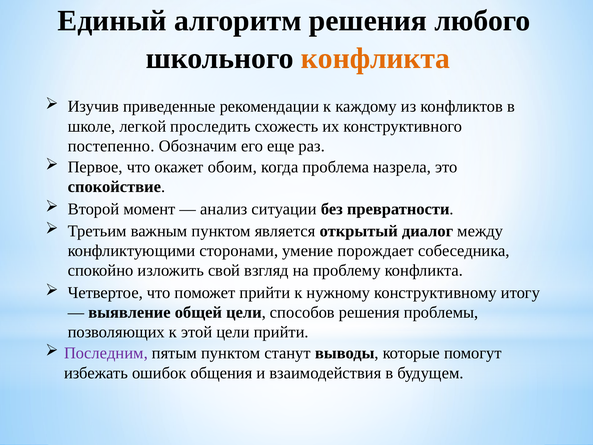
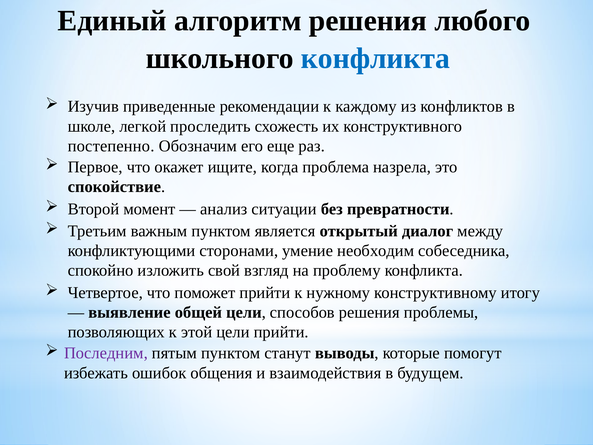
конфликта at (375, 59) colour: orange -> blue
обоим: обоим -> ищите
порождает: порождает -> необходим
